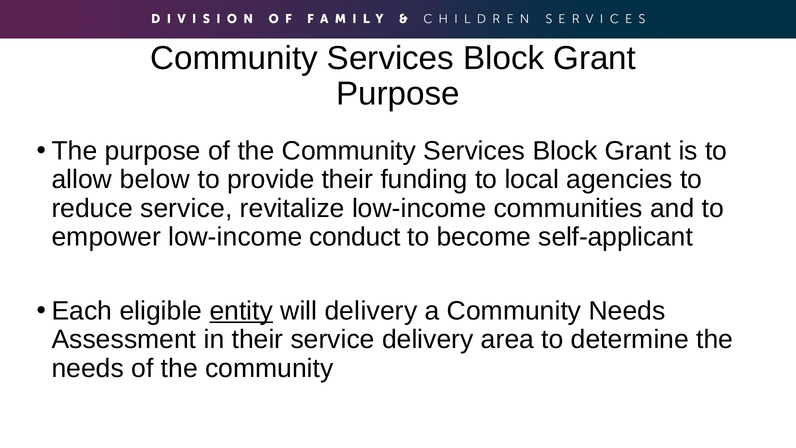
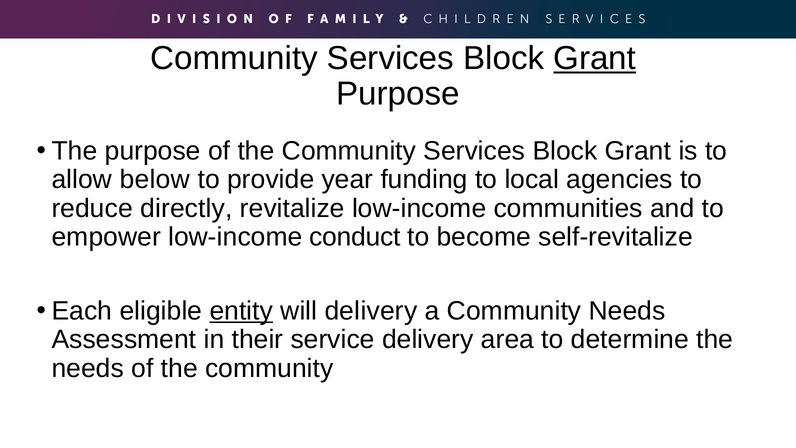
Grant at (595, 58) underline: none -> present
provide their: their -> year
reduce service: service -> directly
self-applicant: self-applicant -> self-revitalize
